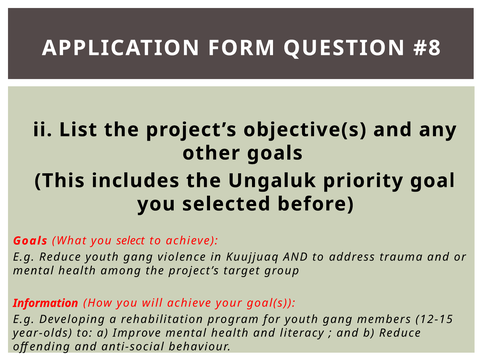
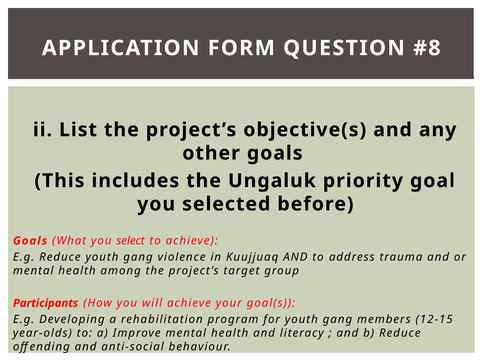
Information: Information -> Participants
